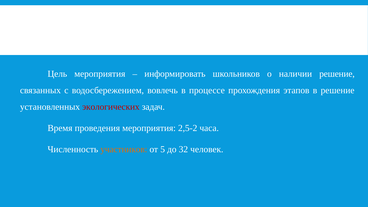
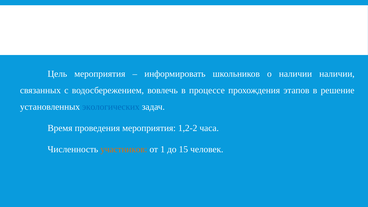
наличии решение: решение -> наличии
экологических colour: red -> blue
2,5-2: 2,5-2 -> 1,2-2
5: 5 -> 1
32: 32 -> 15
